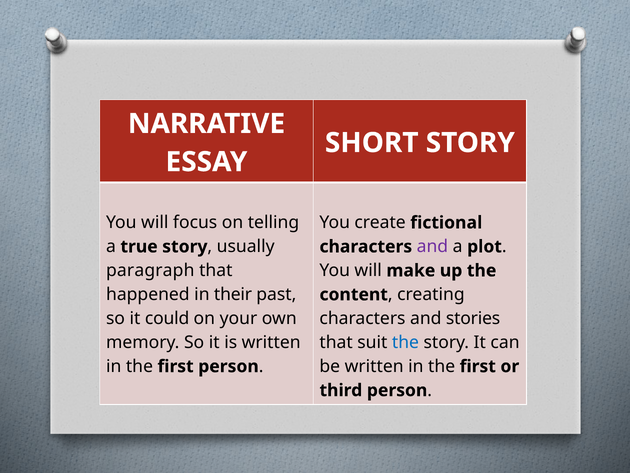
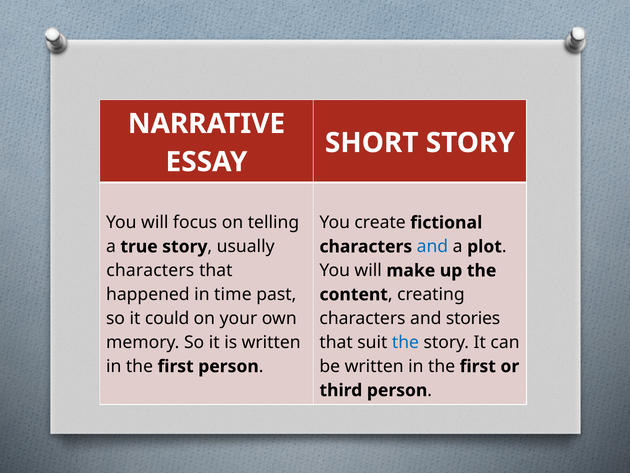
and at (432, 246) colour: purple -> blue
paragraph at (150, 270): paragraph -> characters
their: their -> time
